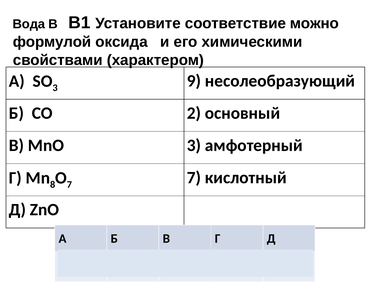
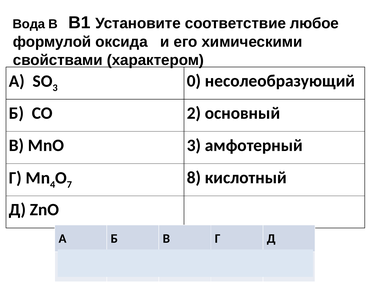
можно: можно -> любое
9: 9 -> 0
8 at (53, 184): 8 -> 4
7 at (194, 177): 7 -> 8
